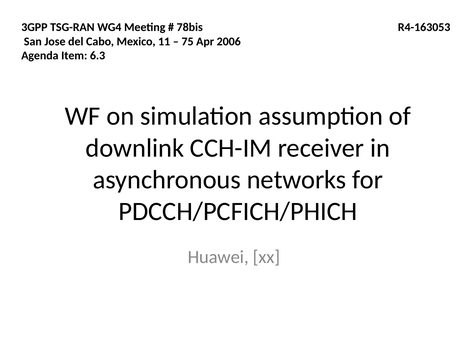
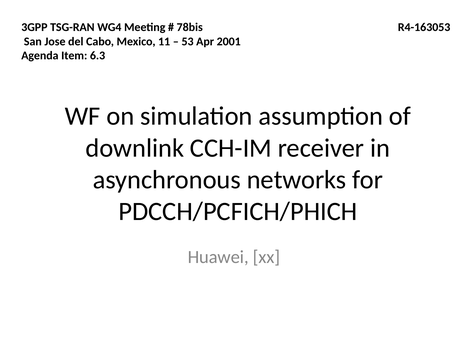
75: 75 -> 53
2006: 2006 -> 2001
